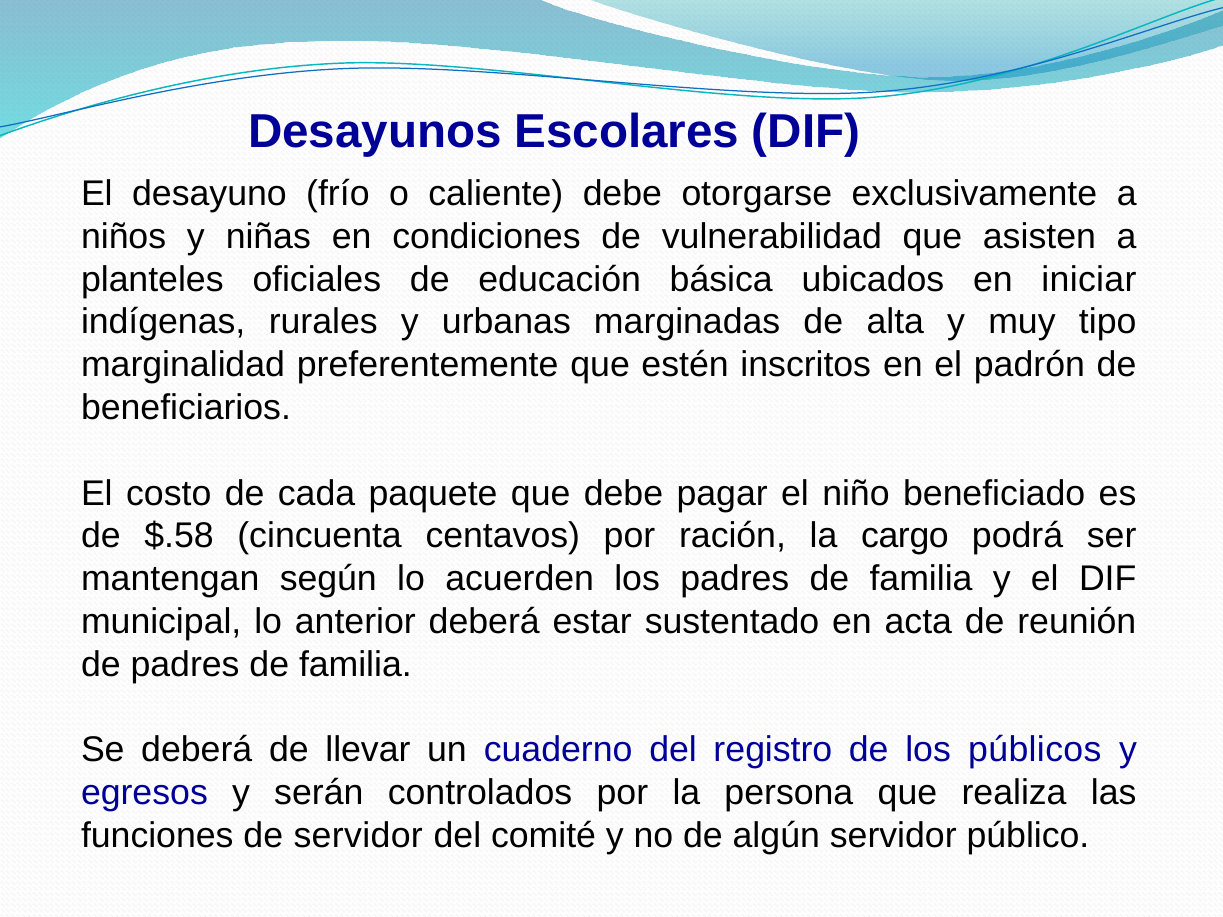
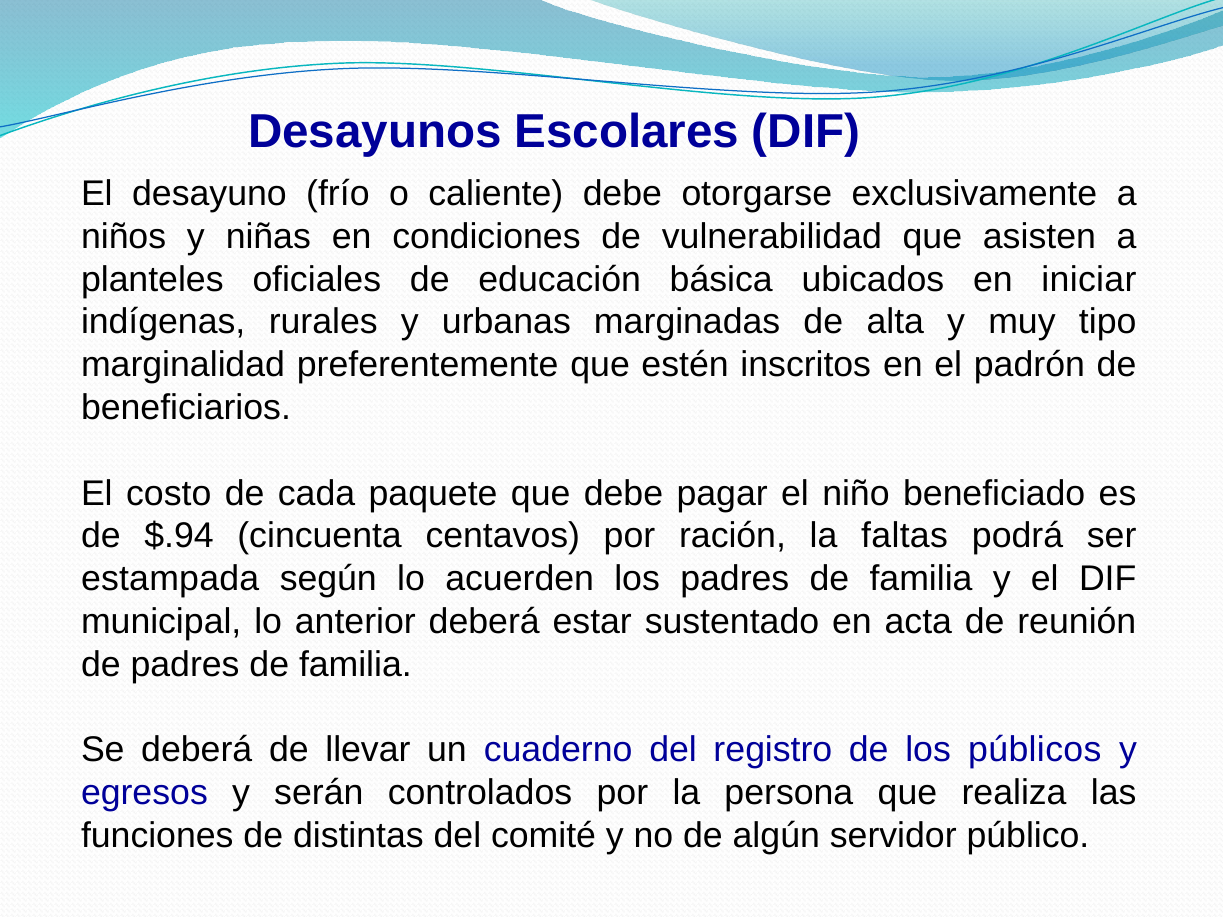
$.58: $.58 -> $.94
cargo: cargo -> faltas
mantengan: mantengan -> estampada
de servidor: servidor -> distintas
